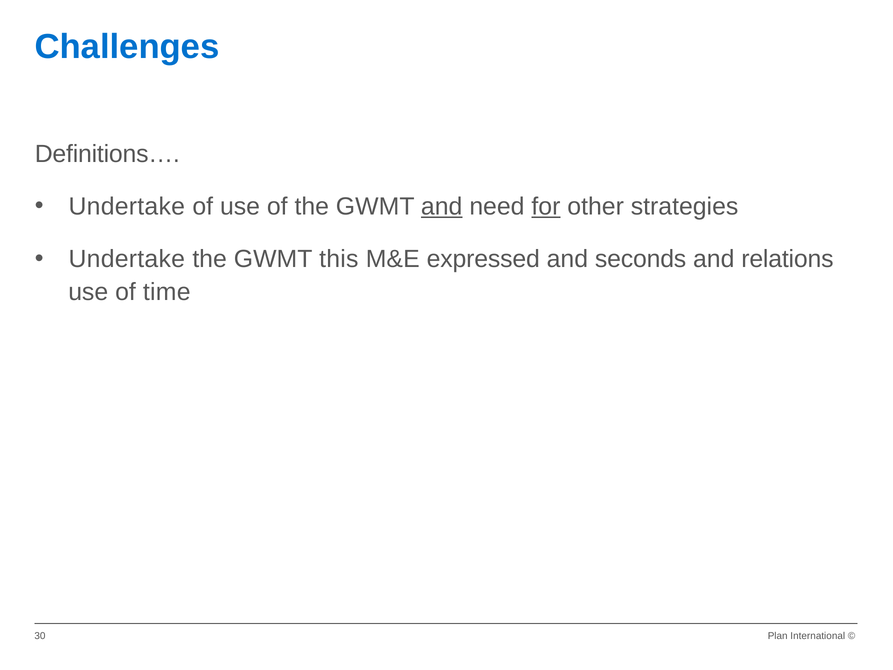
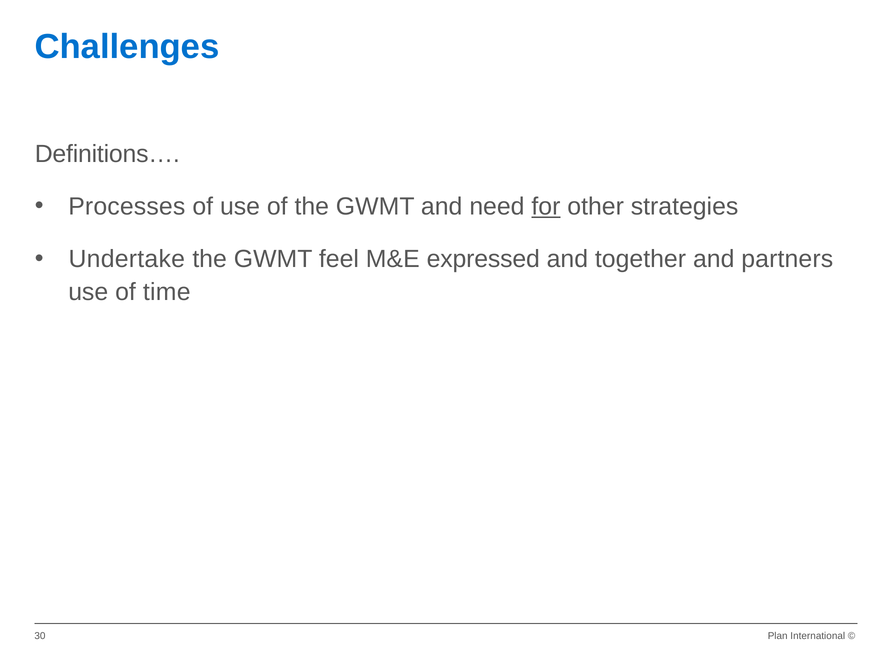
Undertake at (127, 207): Undertake -> Processes
and at (442, 207) underline: present -> none
this: this -> feel
seconds: seconds -> together
relations: relations -> partners
